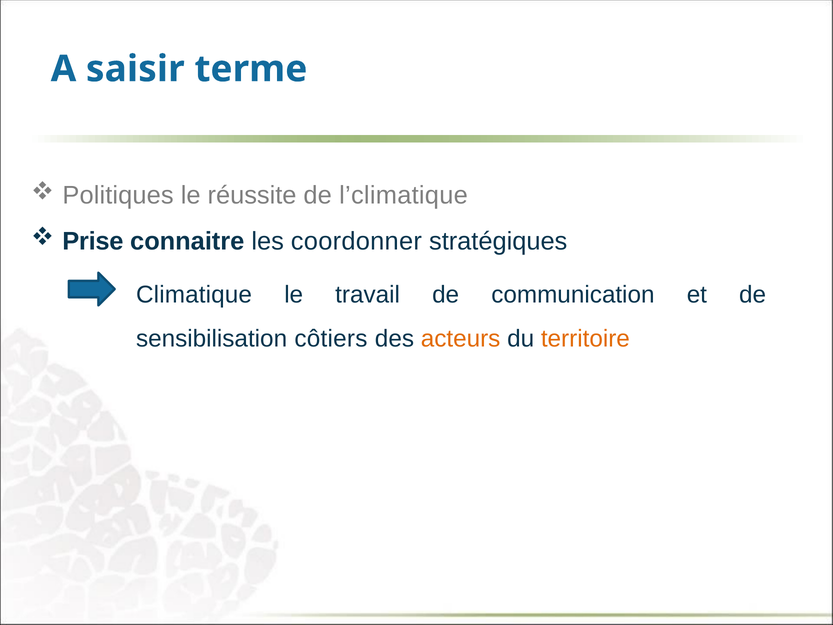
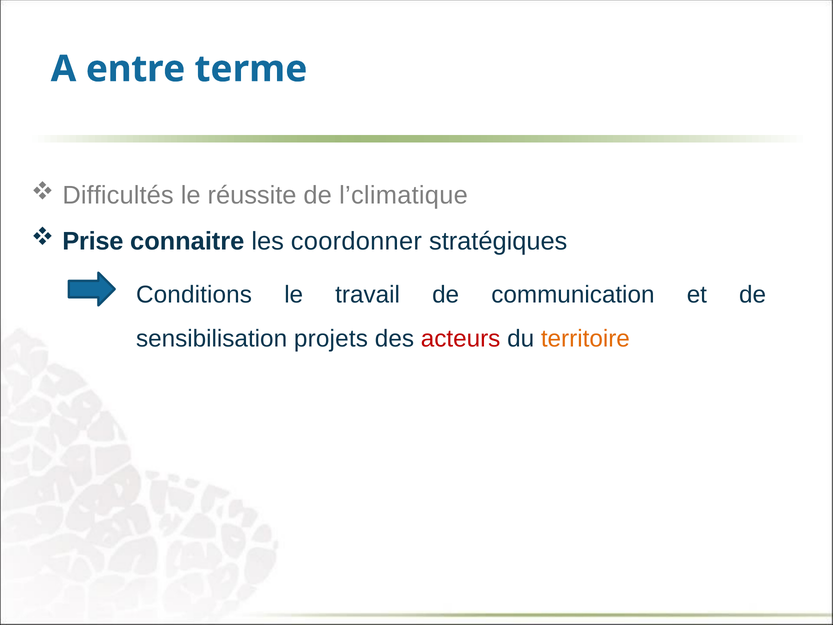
saisir: saisir -> entre
Politiques: Politiques -> Difficultés
Climatique: Climatique -> Conditions
côtiers: côtiers -> projets
acteurs colour: orange -> red
